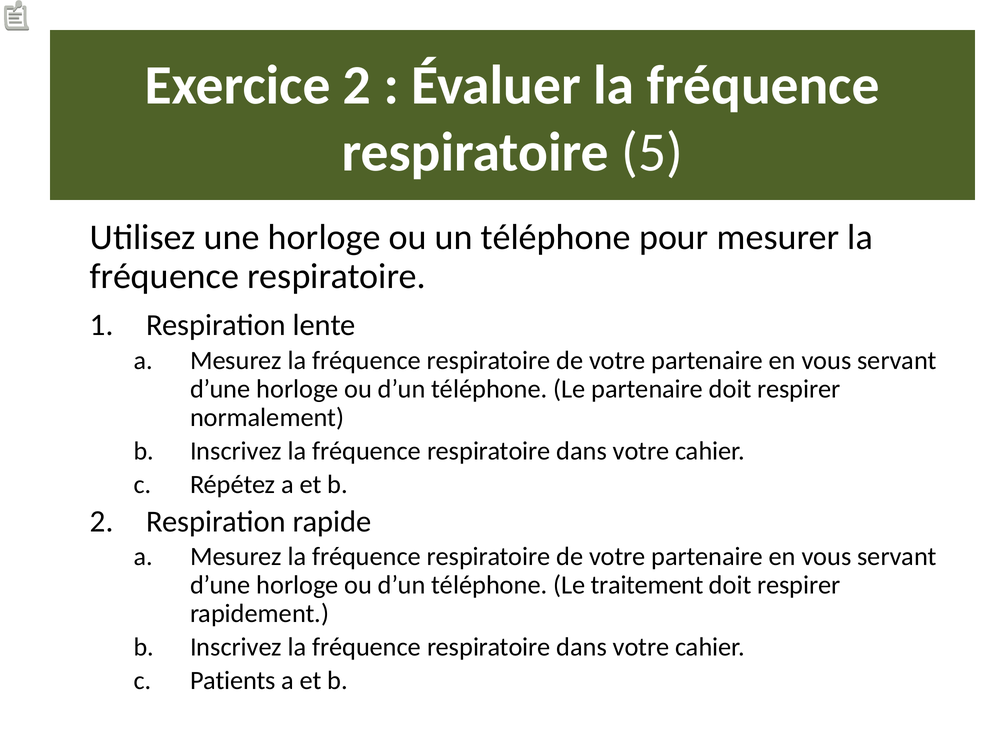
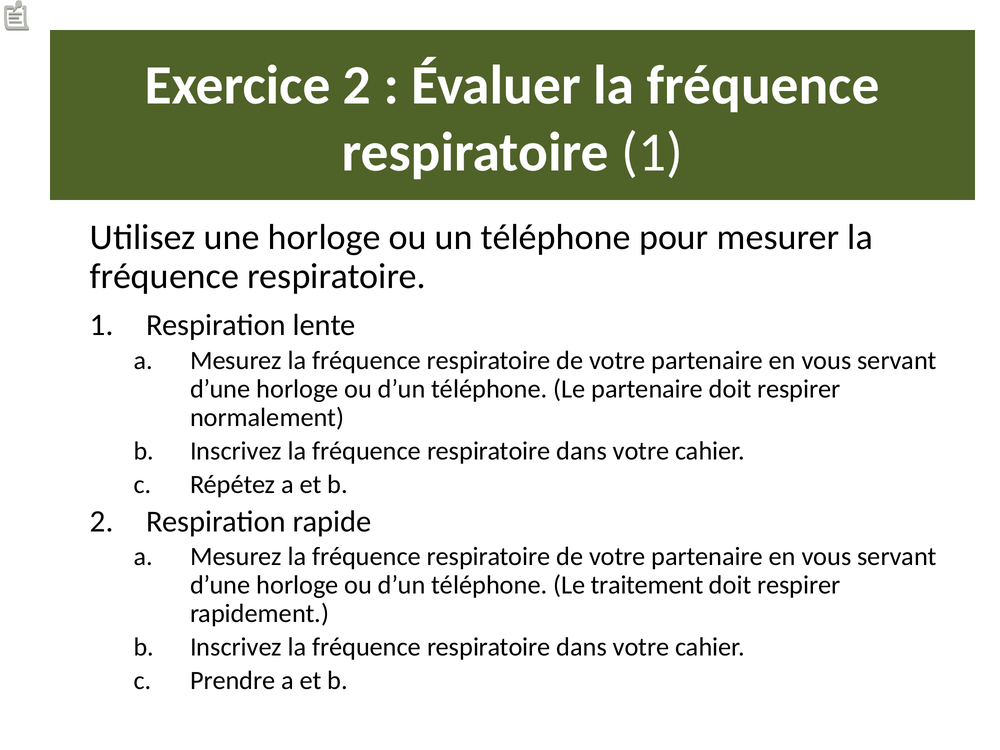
5 at (652, 152): 5 -> 1
Patients: Patients -> Prendre
